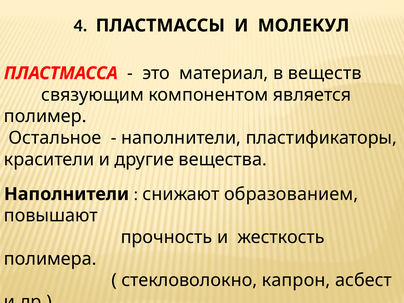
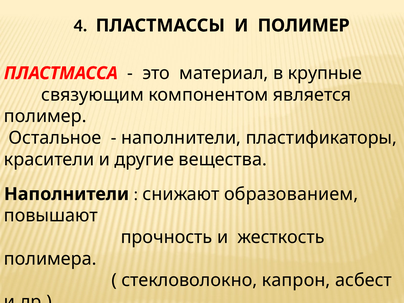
И МОЛЕКУЛ: МОЛЕКУЛ -> ПОЛИМЕР
веществ: веществ -> крупные
